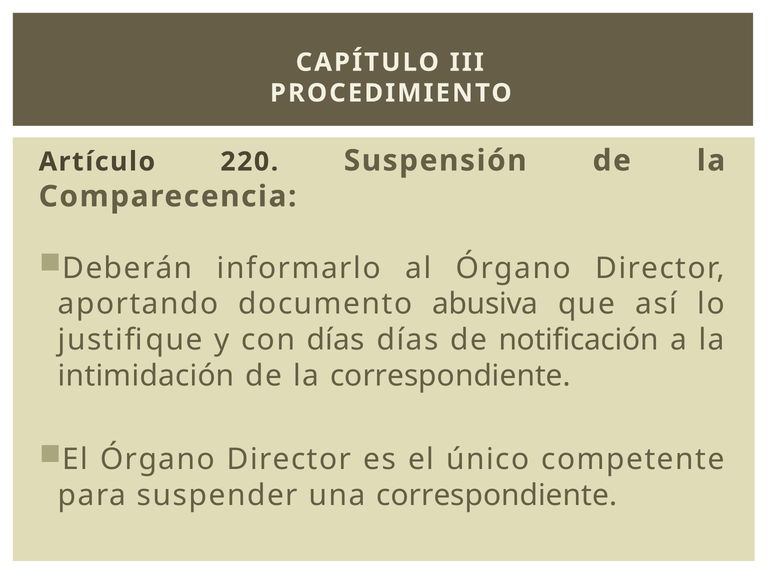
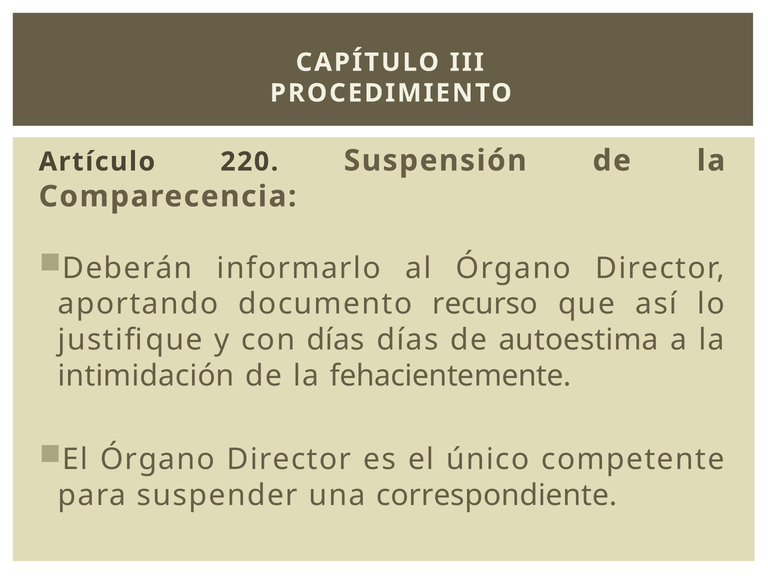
abusiva: abusiva -> recurso
notificación: notificación -> autoestima
la correspondiente: correspondiente -> fehacientemente
